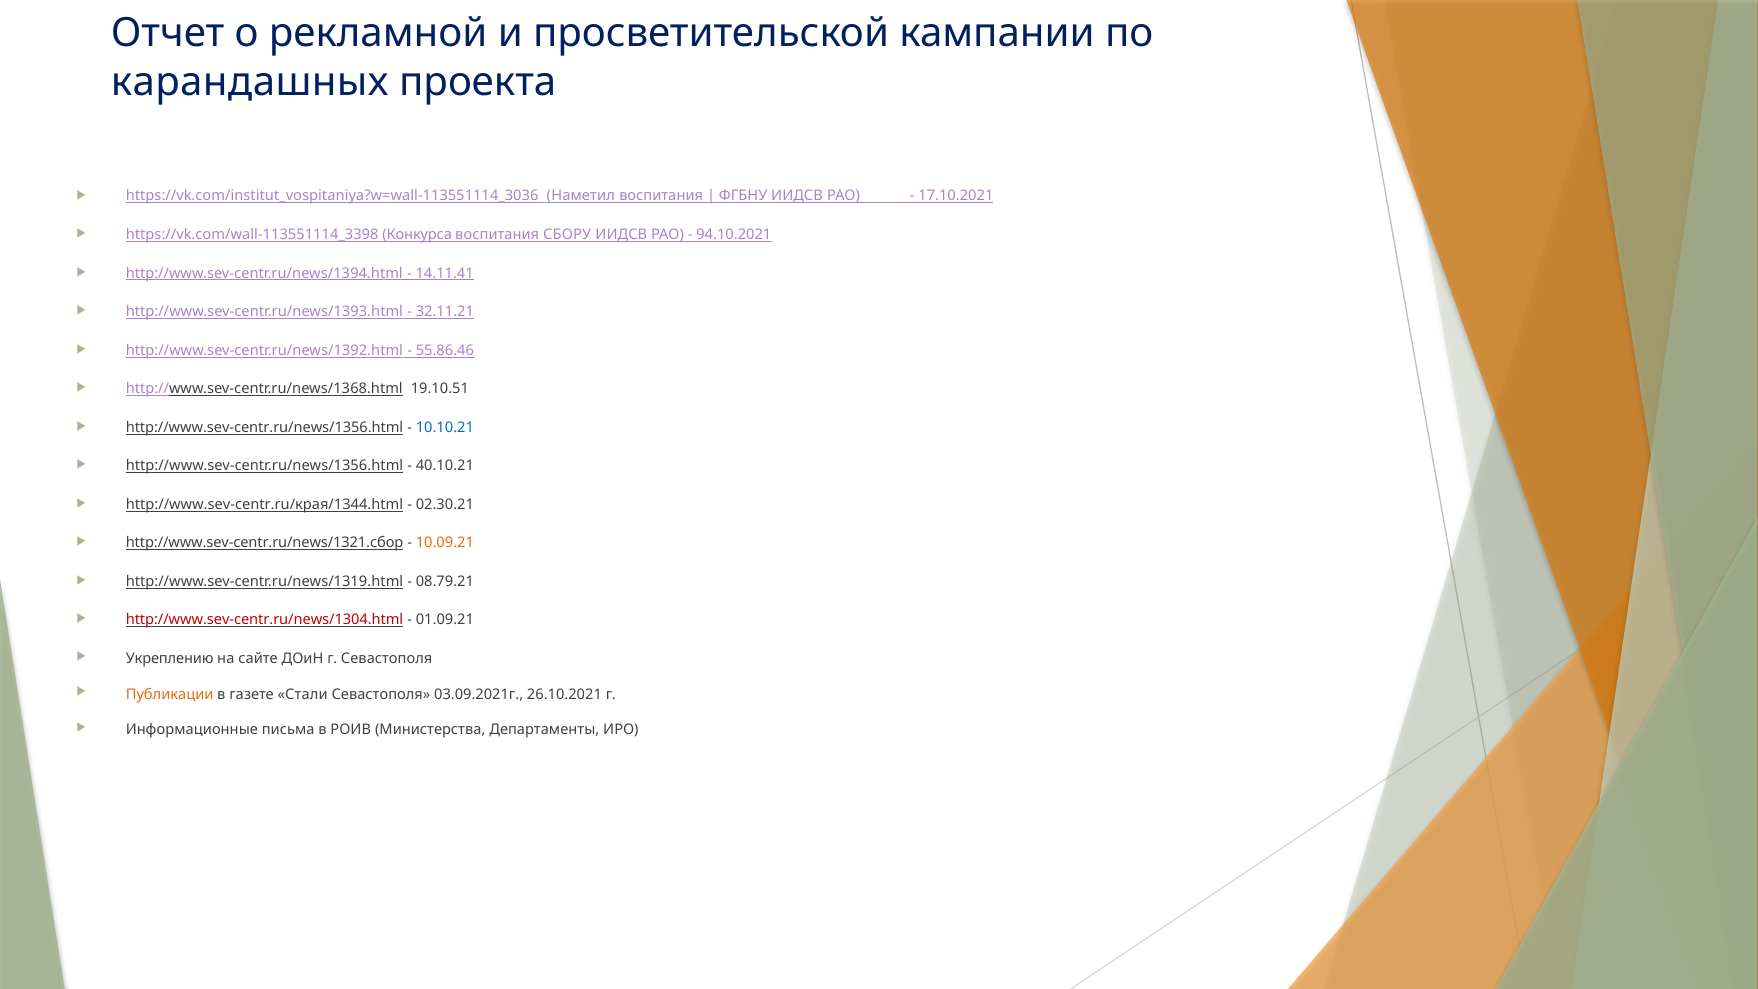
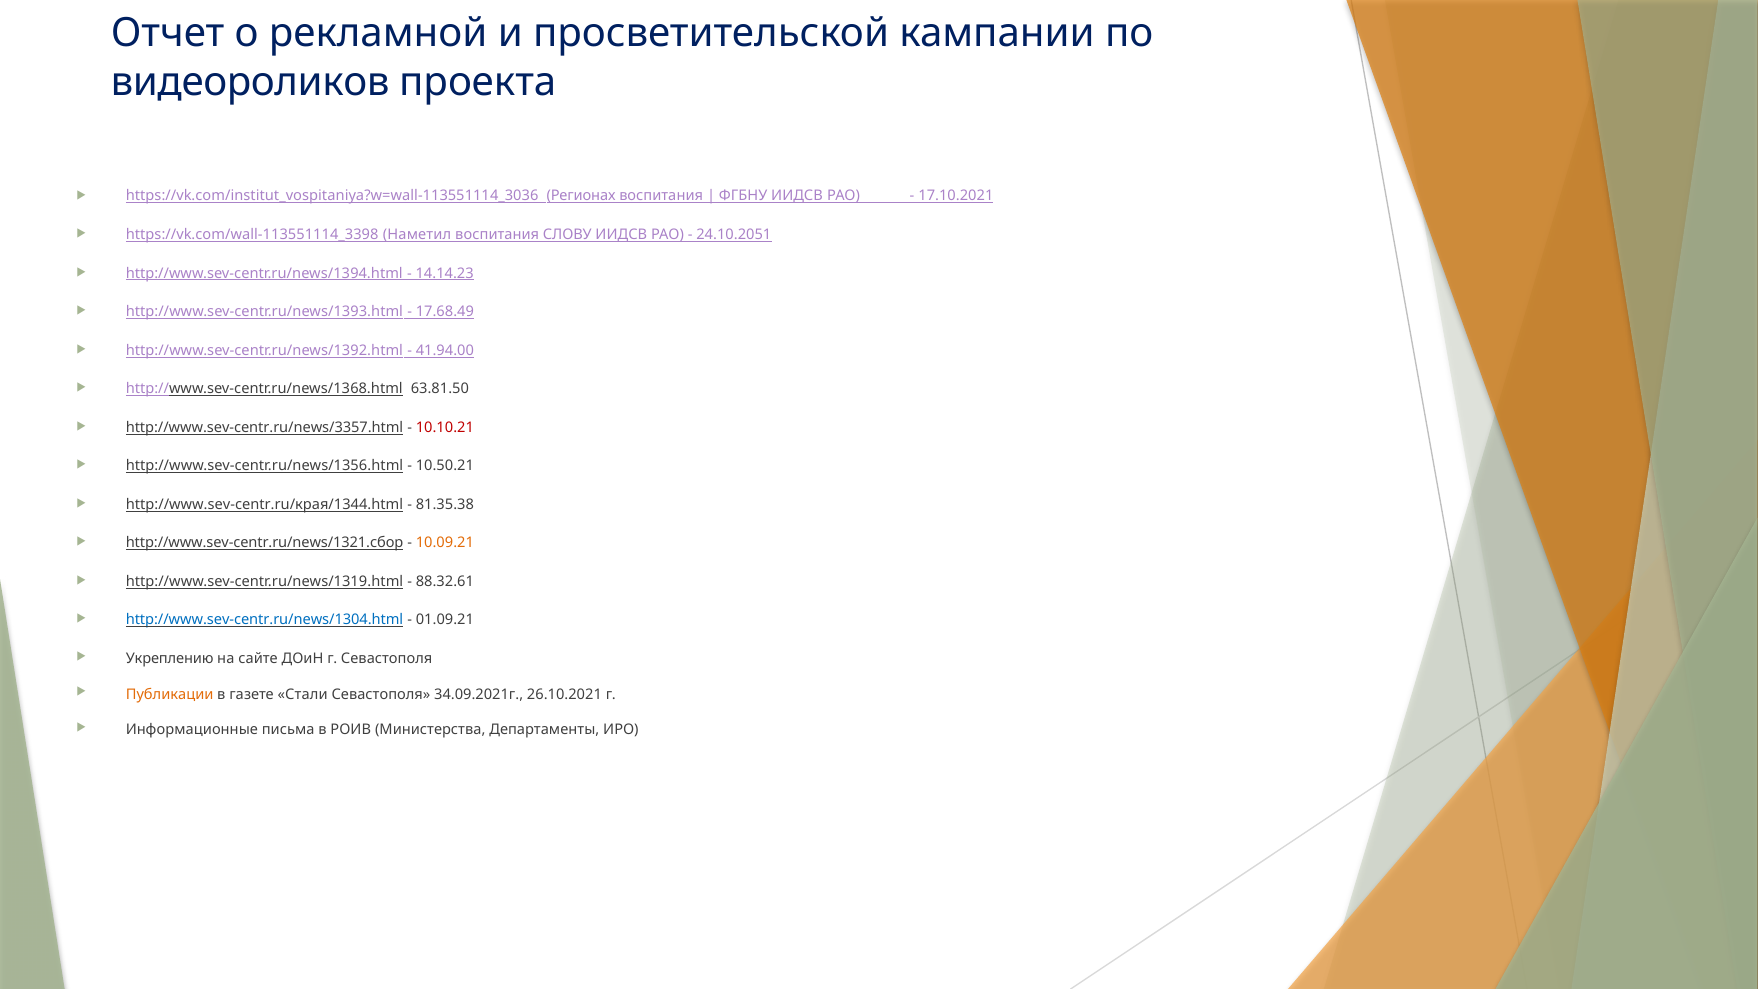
карандашных: карандашных -> видеороликов
Наметил: Наметил -> Регионах
Конкурса: Конкурса -> Наметил
СБОРУ: СБОРУ -> СЛОВУ
94.10.2021: 94.10.2021 -> 24.10.2051
14.11.41: 14.11.41 -> 14.14.23
32.11.21: 32.11.21 -> 17.68.49
55.86.46: 55.86.46 -> 41.94.00
19.10.51: 19.10.51 -> 63.81.50
http://www.sev-centr.ru/news/1356.html at (264, 427): http://www.sev-centr.ru/news/1356.html -> http://www.sev-centr.ru/news/3357.html
10.10.21 colour: blue -> red
40.10.21: 40.10.21 -> 10.50.21
02.30.21: 02.30.21 -> 81.35.38
08.79.21: 08.79.21 -> 88.32.61
http://www.sev-centr.ru/news/1304.html colour: red -> blue
03.09.2021г: 03.09.2021г -> 34.09.2021г
